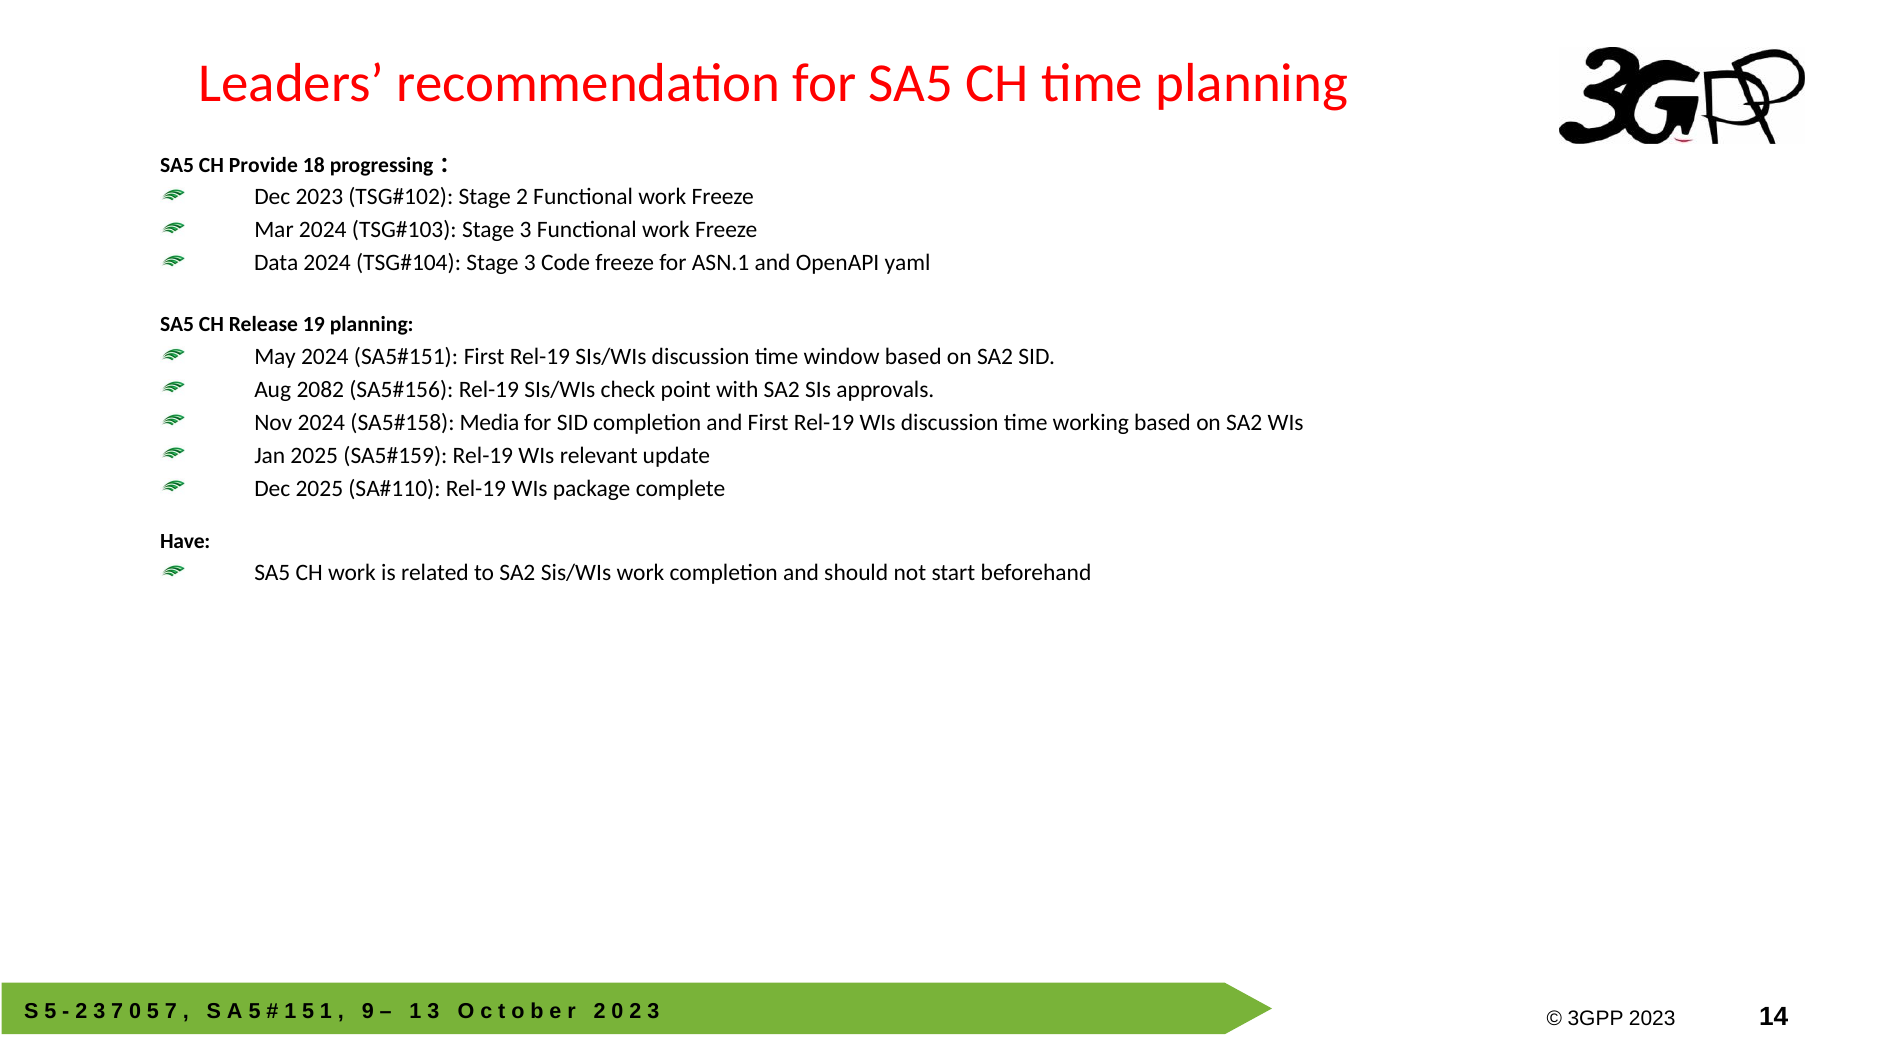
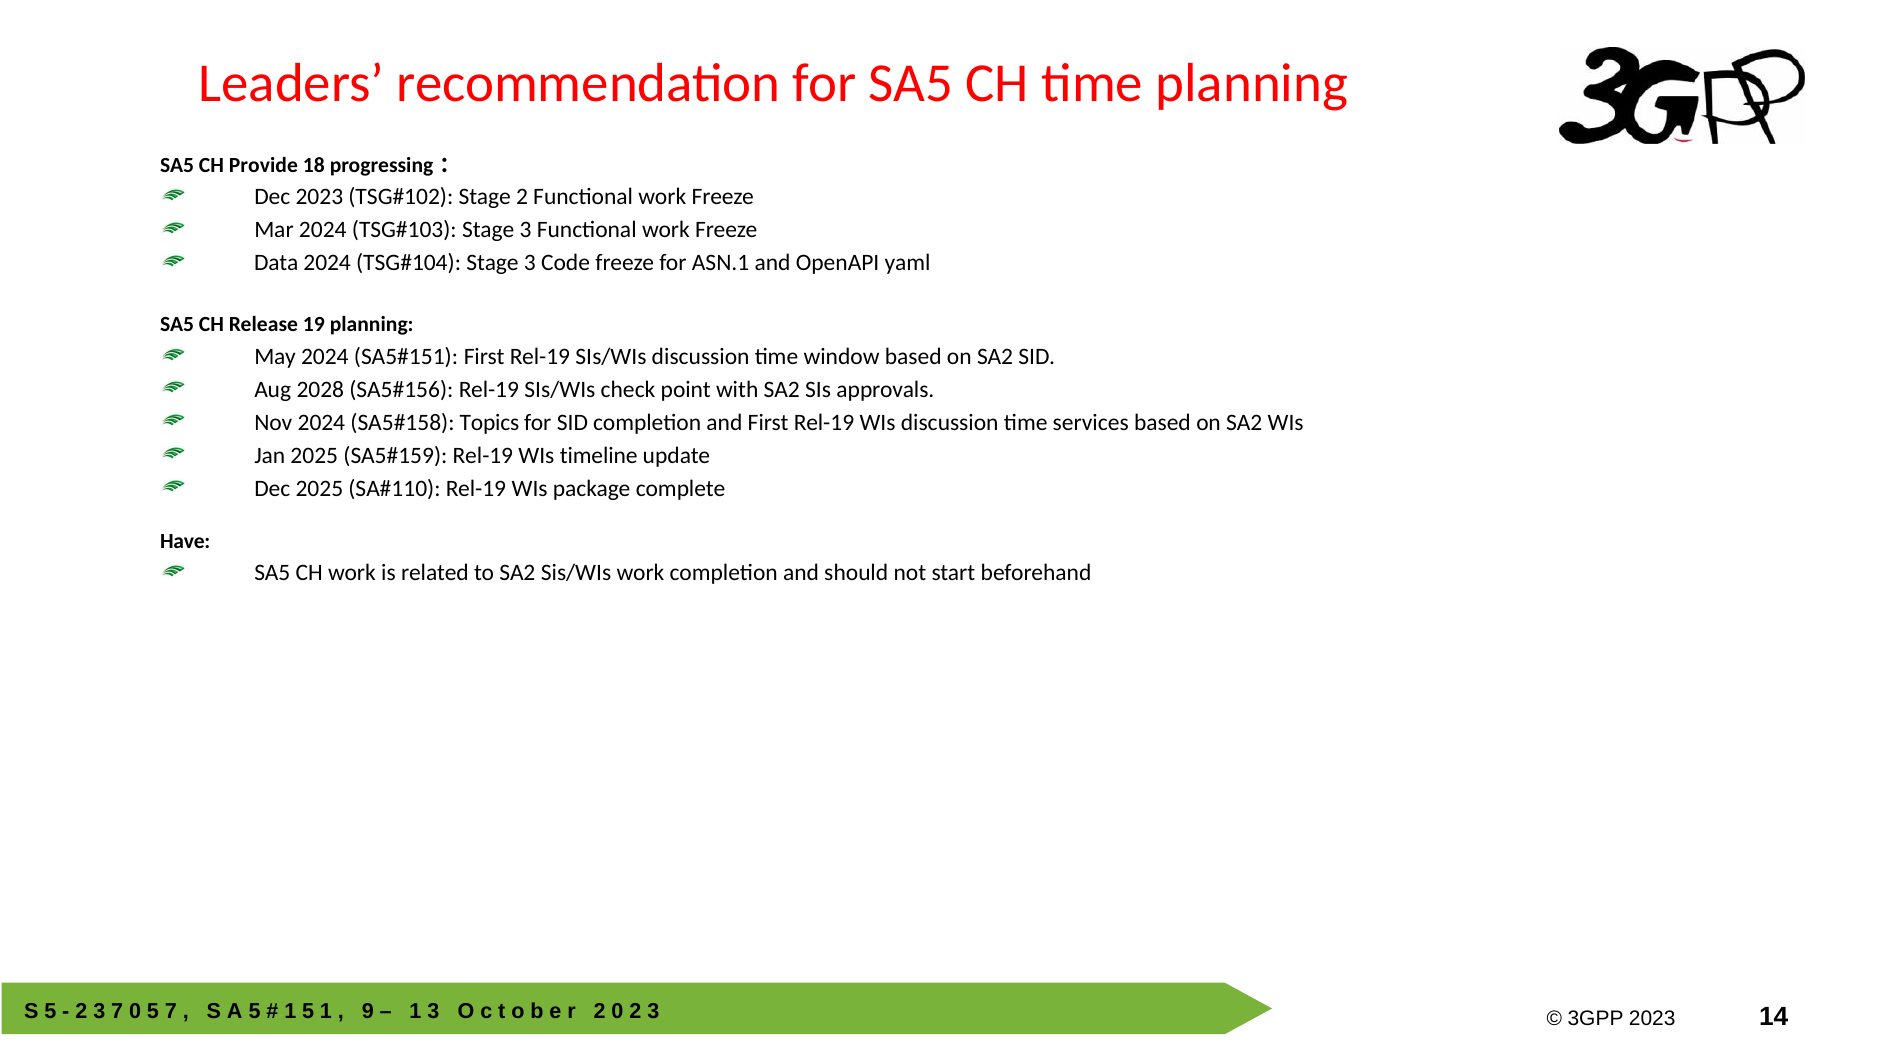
2082: 2082 -> 2028
Media: Media -> Topics
working: working -> services
relevant: relevant -> timeline
